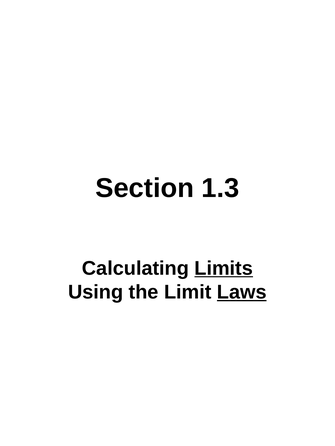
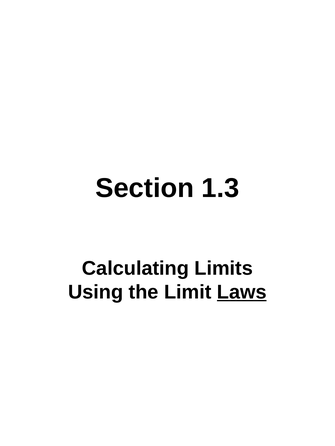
Limits underline: present -> none
